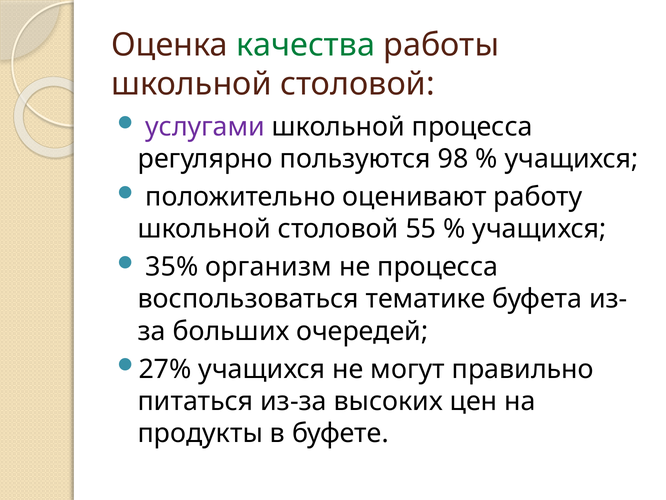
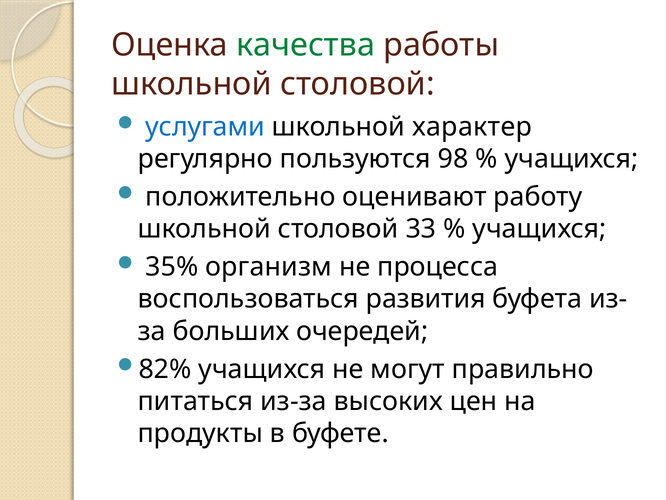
услугами colour: purple -> blue
школьной процесса: процесса -> характер
55: 55 -> 33
тематике: тематике -> развития
27%: 27% -> 82%
